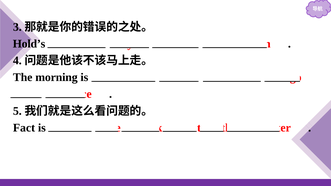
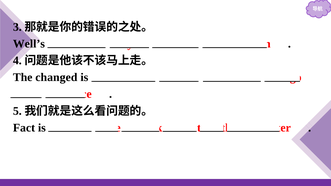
Hold’s: Hold’s -> Well’s
morning: morning -> changed
